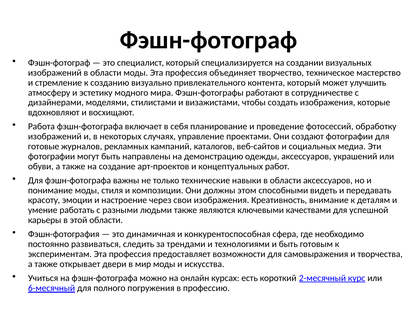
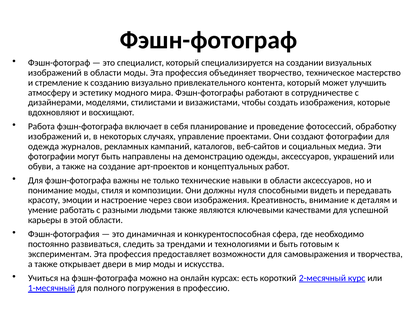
готовые: готовые -> одежда
этом: этом -> нуля
6-месячный: 6-месячный -> 1-месячный
